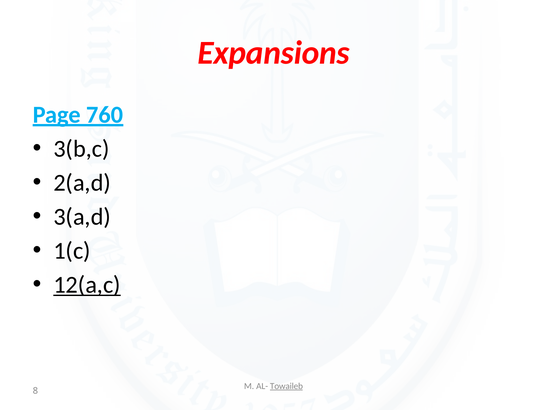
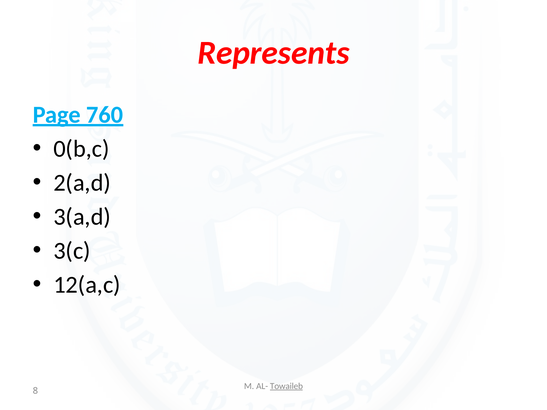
Expansions: Expansions -> Represents
3(b,c: 3(b,c -> 0(b,c
1(c: 1(c -> 3(c
12(a,c underline: present -> none
